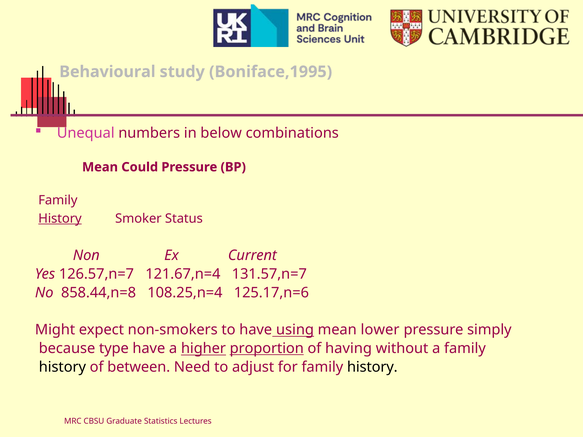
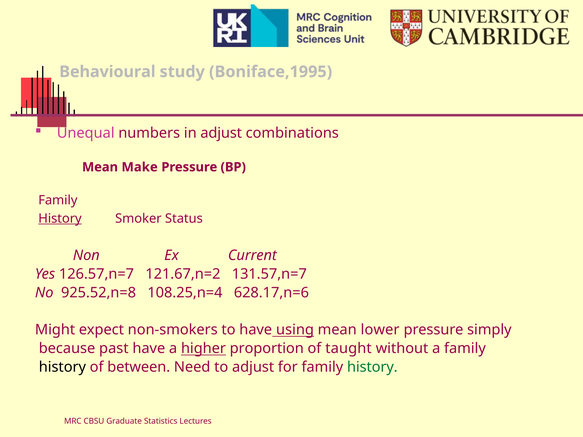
in below: below -> adjust
Could: Could -> Make
121.67,n=4: 121.67,n=4 -> 121.67,n=2
858.44,n=8: 858.44,n=8 -> 925.52,n=8
125.17,n=6: 125.17,n=6 -> 628.17,n=6
type: type -> past
proportion underline: present -> none
having: having -> taught
history at (372, 367) colour: black -> green
